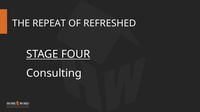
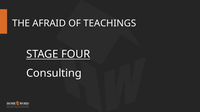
REPEAT: REPEAT -> AFRAID
REFRESHED: REFRESHED -> TEACHINGS
